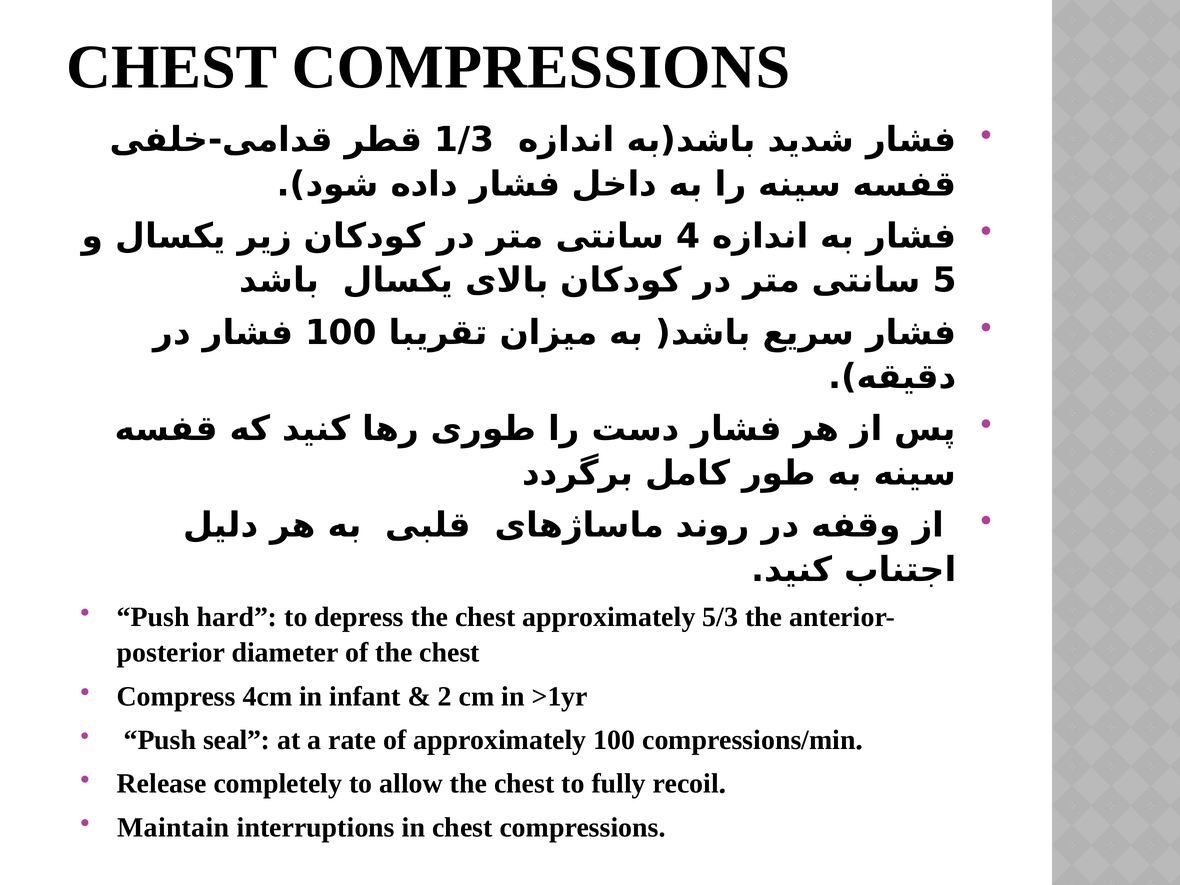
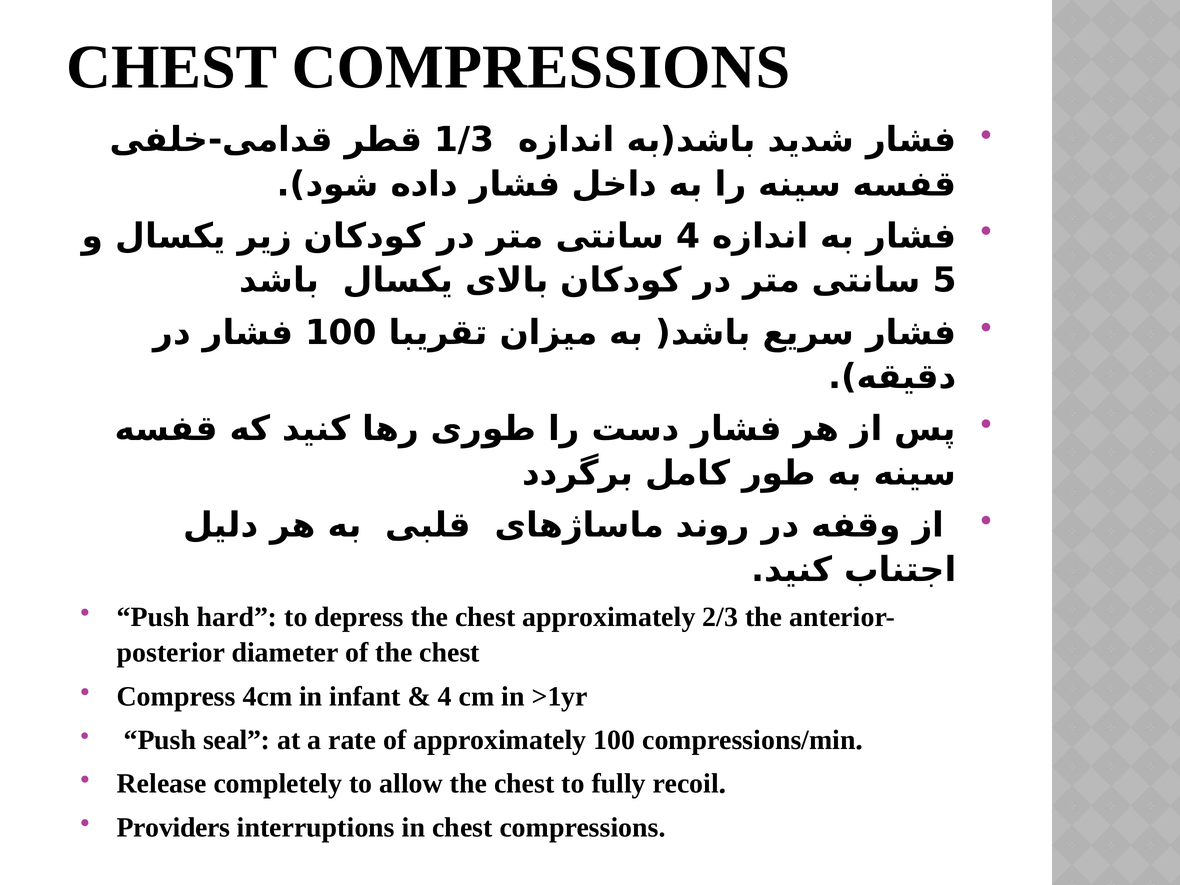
5/3: 5/3 -> 2/3
2 at (445, 696): 2 -> 4
Maintain: Maintain -> Providers
